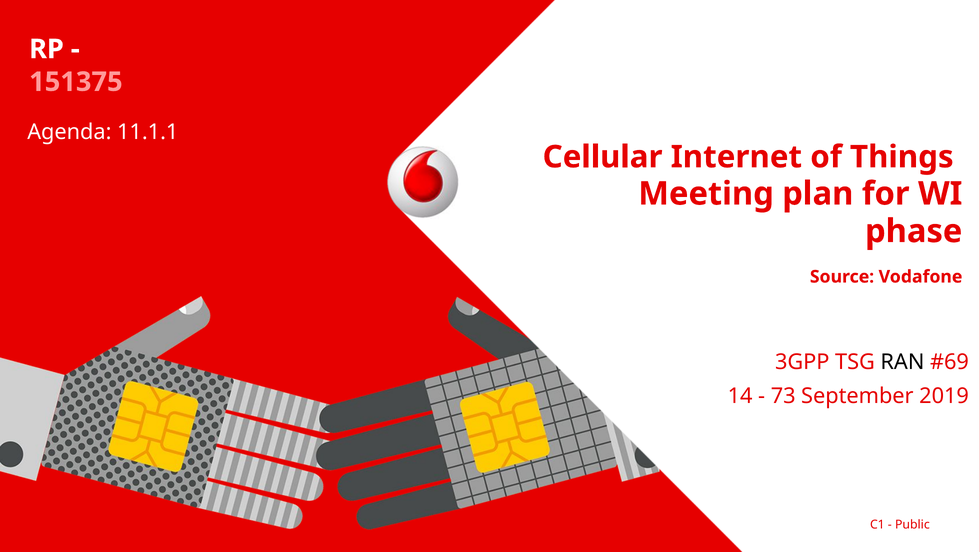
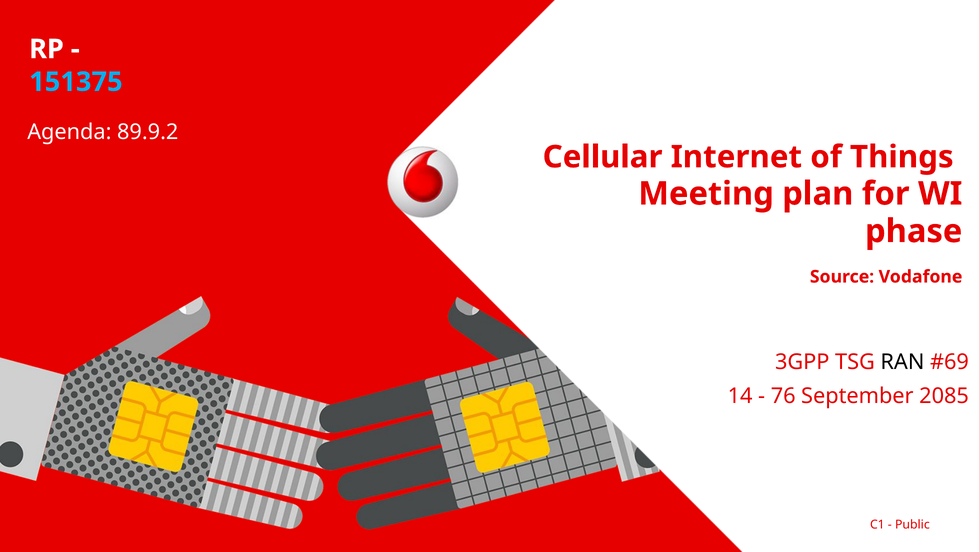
151375 colour: pink -> light blue
11.1.1: 11.1.1 -> 89.9.2
73: 73 -> 76
2019: 2019 -> 2085
